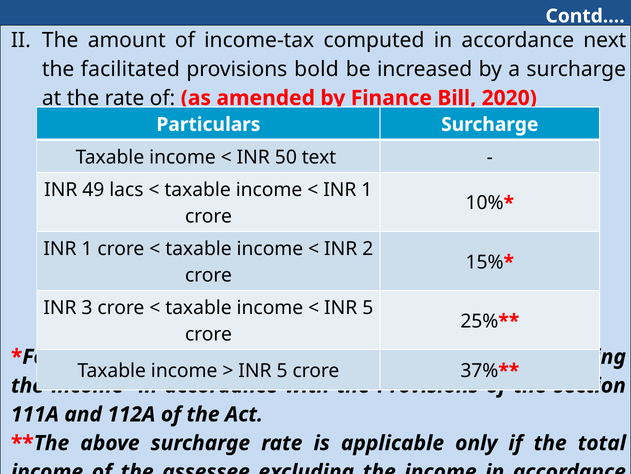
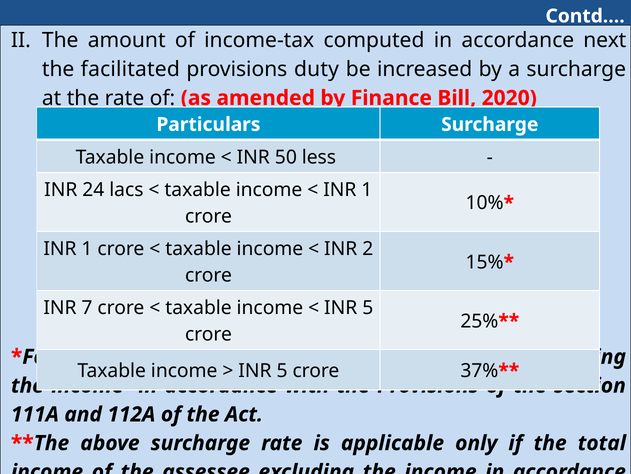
bold: bold -> duty
text: text -> less
49: 49 -> 24
3: 3 -> 7
